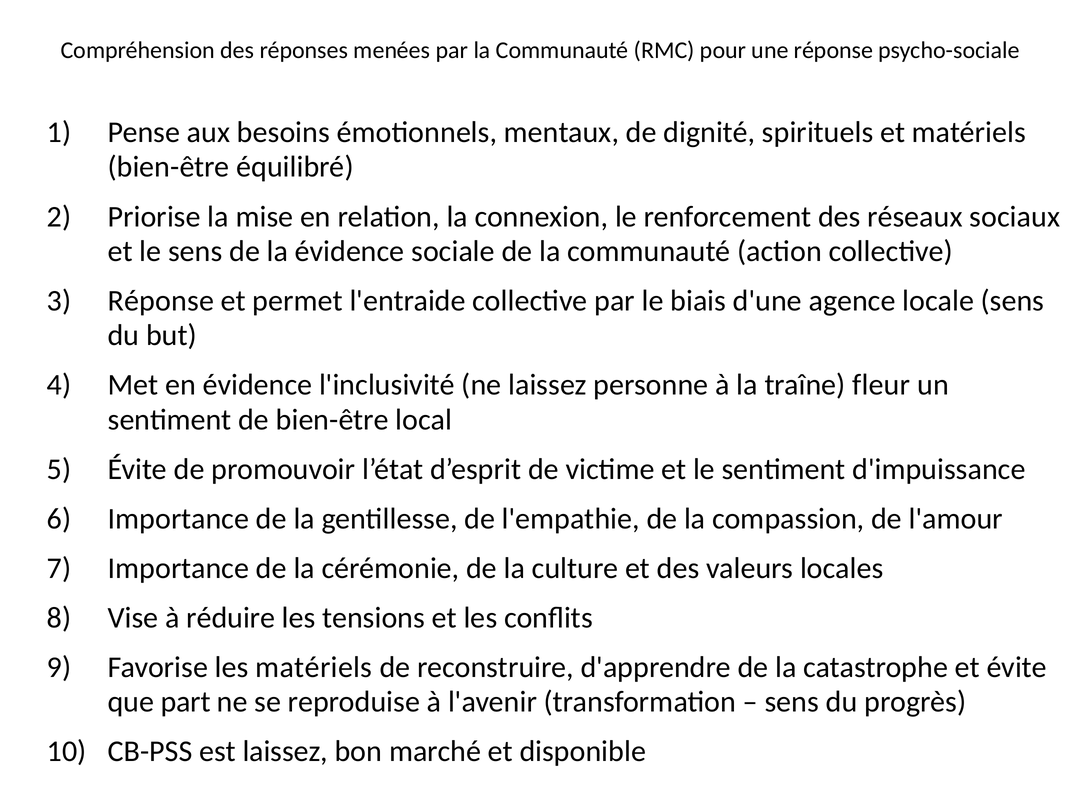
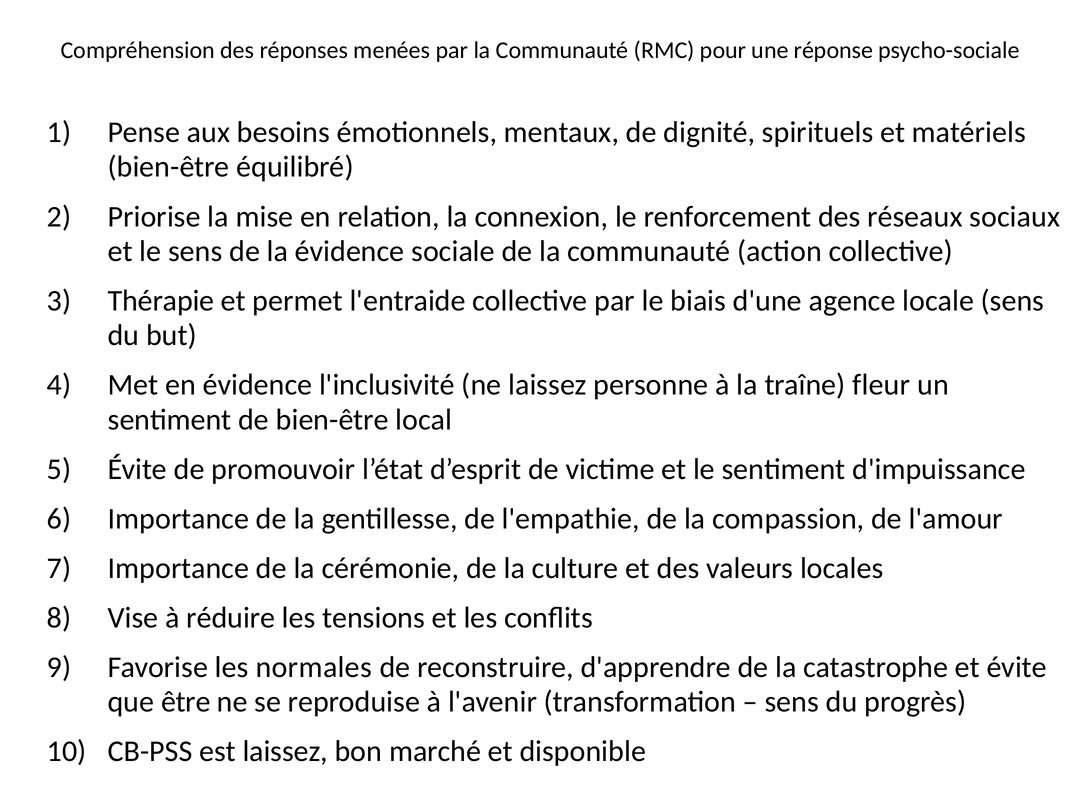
Réponse at (161, 301): Réponse -> Thérapie
les matériels: matériels -> normales
part: part -> être
